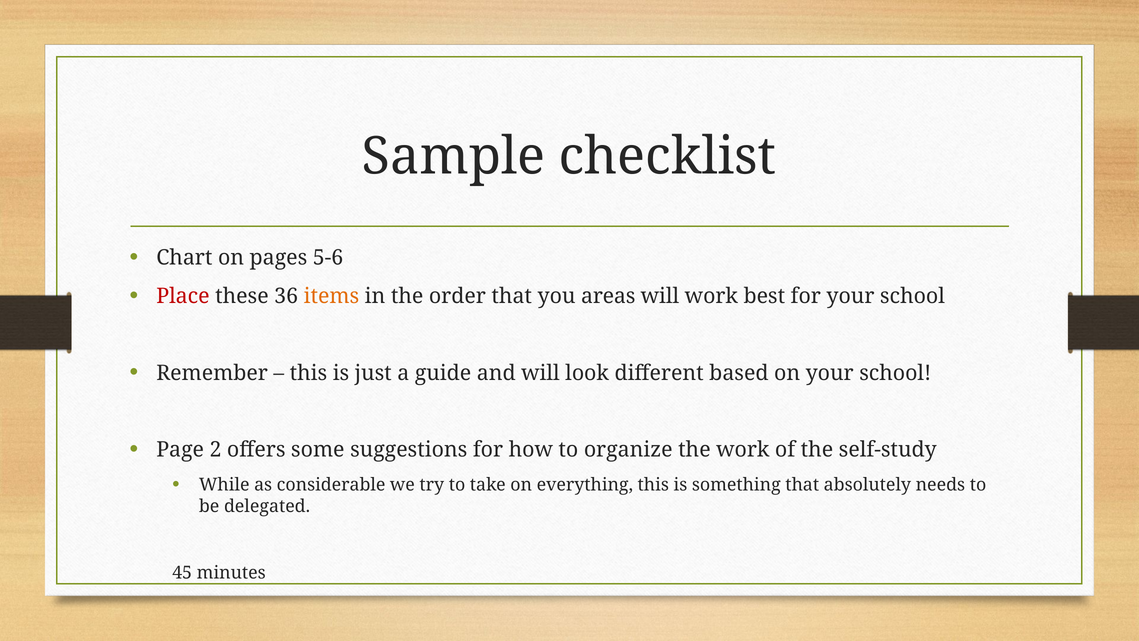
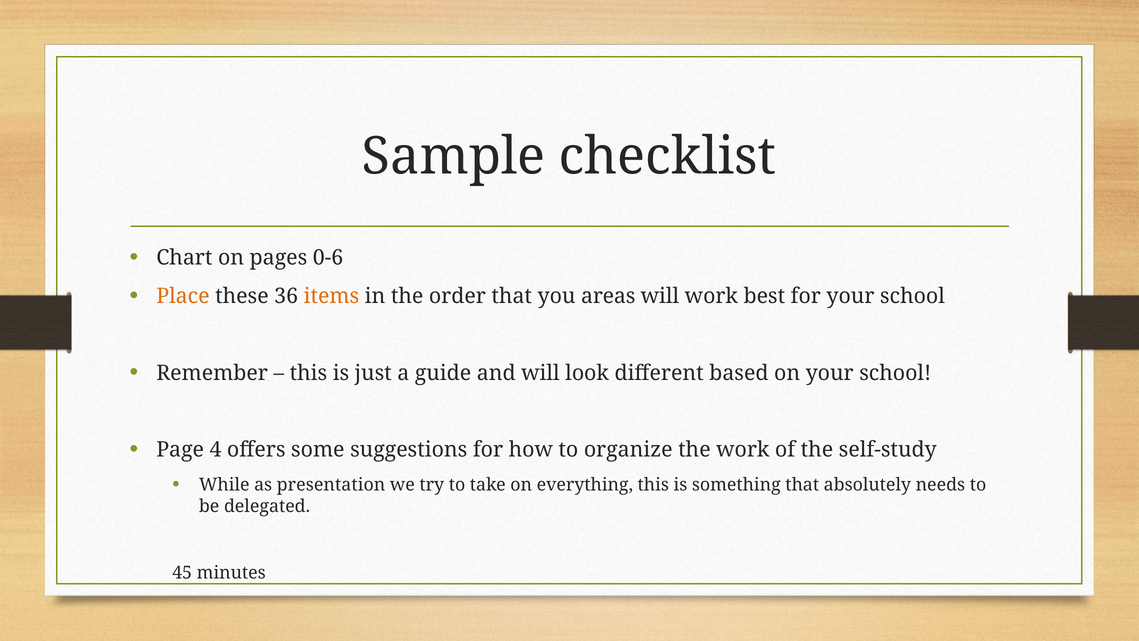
5-6: 5-6 -> 0-6
Place colour: red -> orange
2: 2 -> 4
considerable: considerable -> presentation
